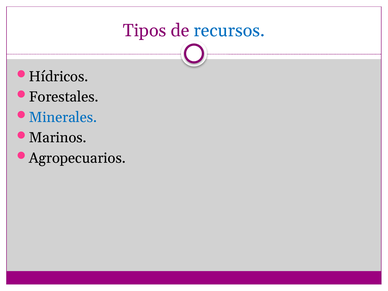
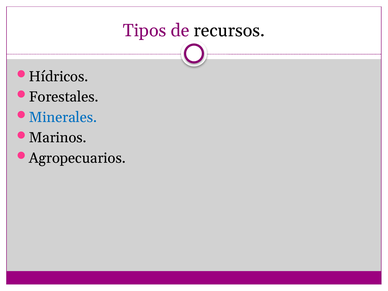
recursos colour: blue -> black
